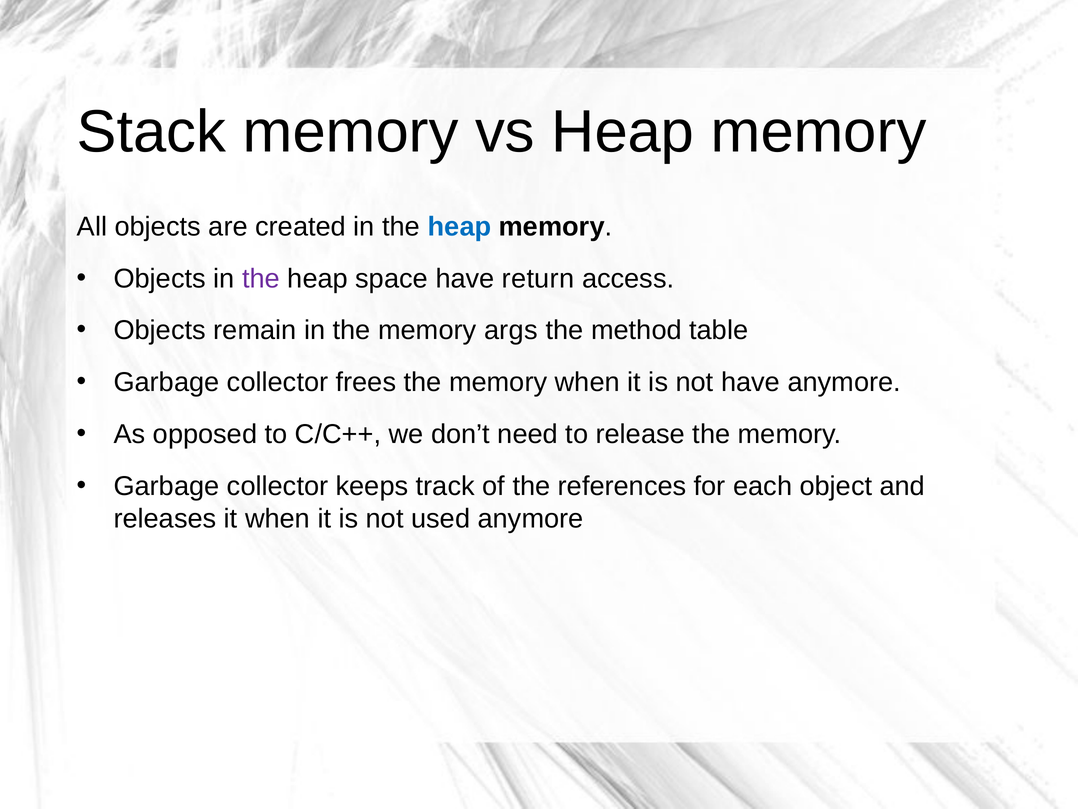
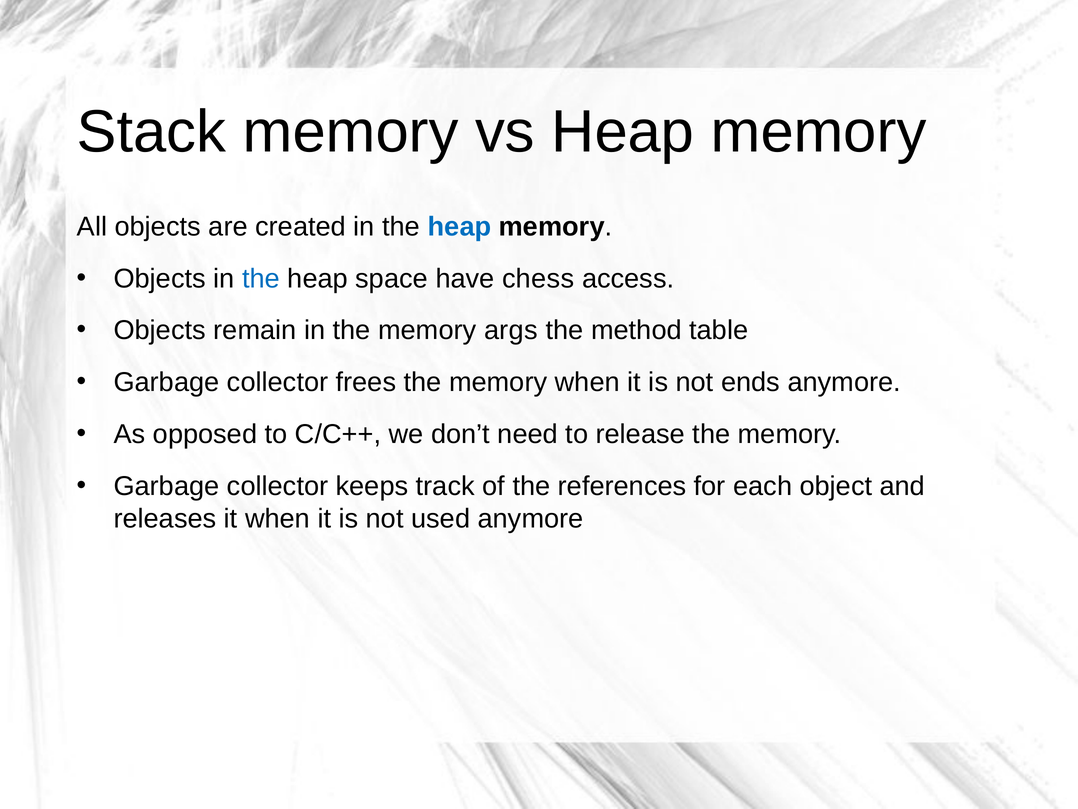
the at (261, 278) colour: purple -> blue
return: return -> chess
not have: have -> ends
